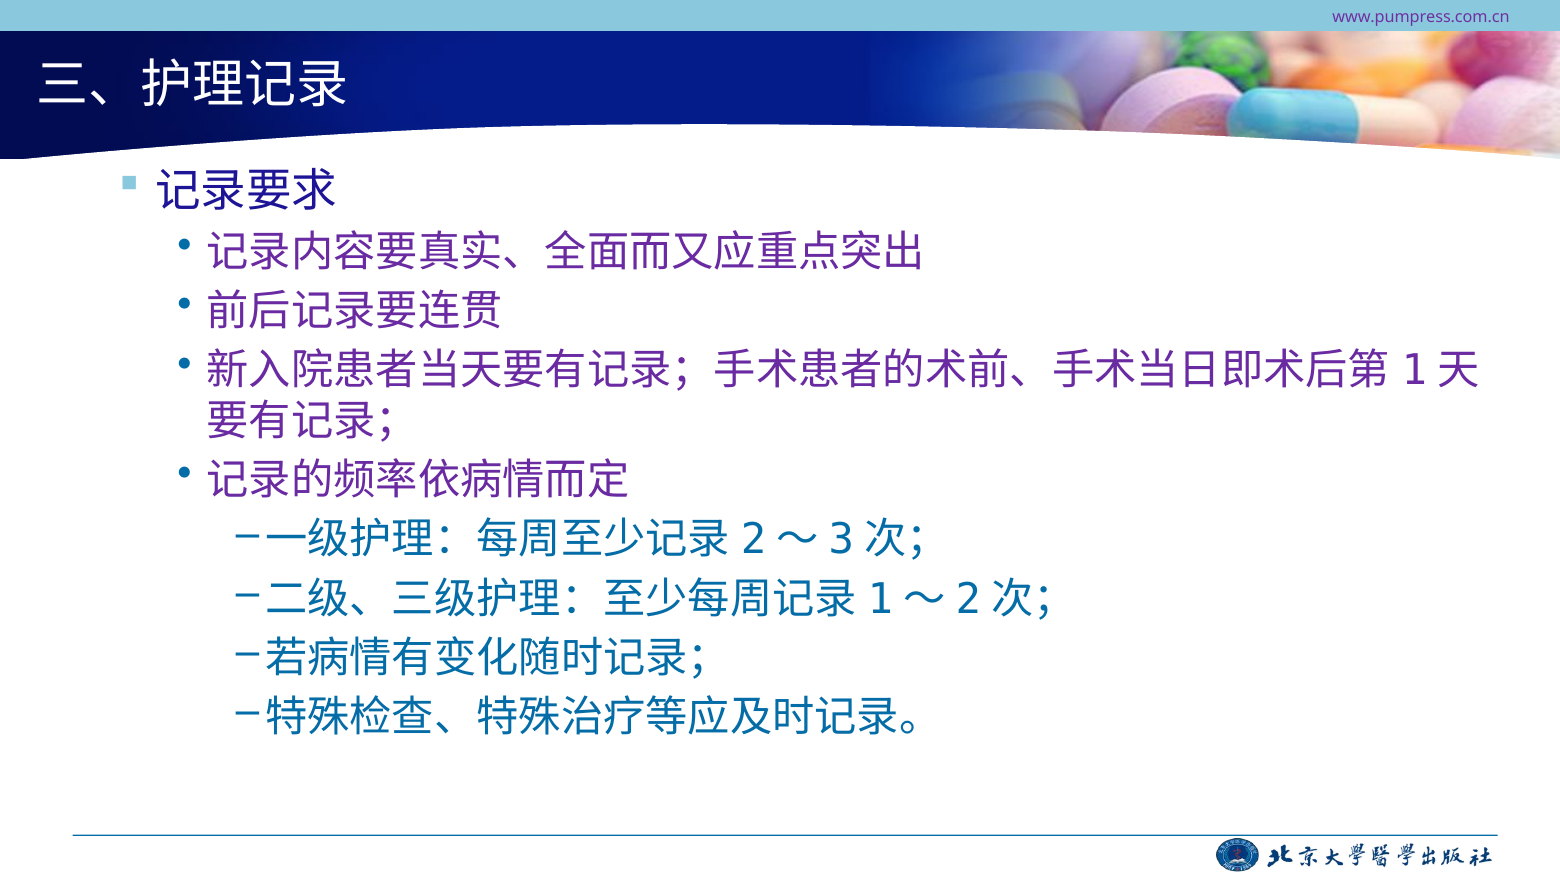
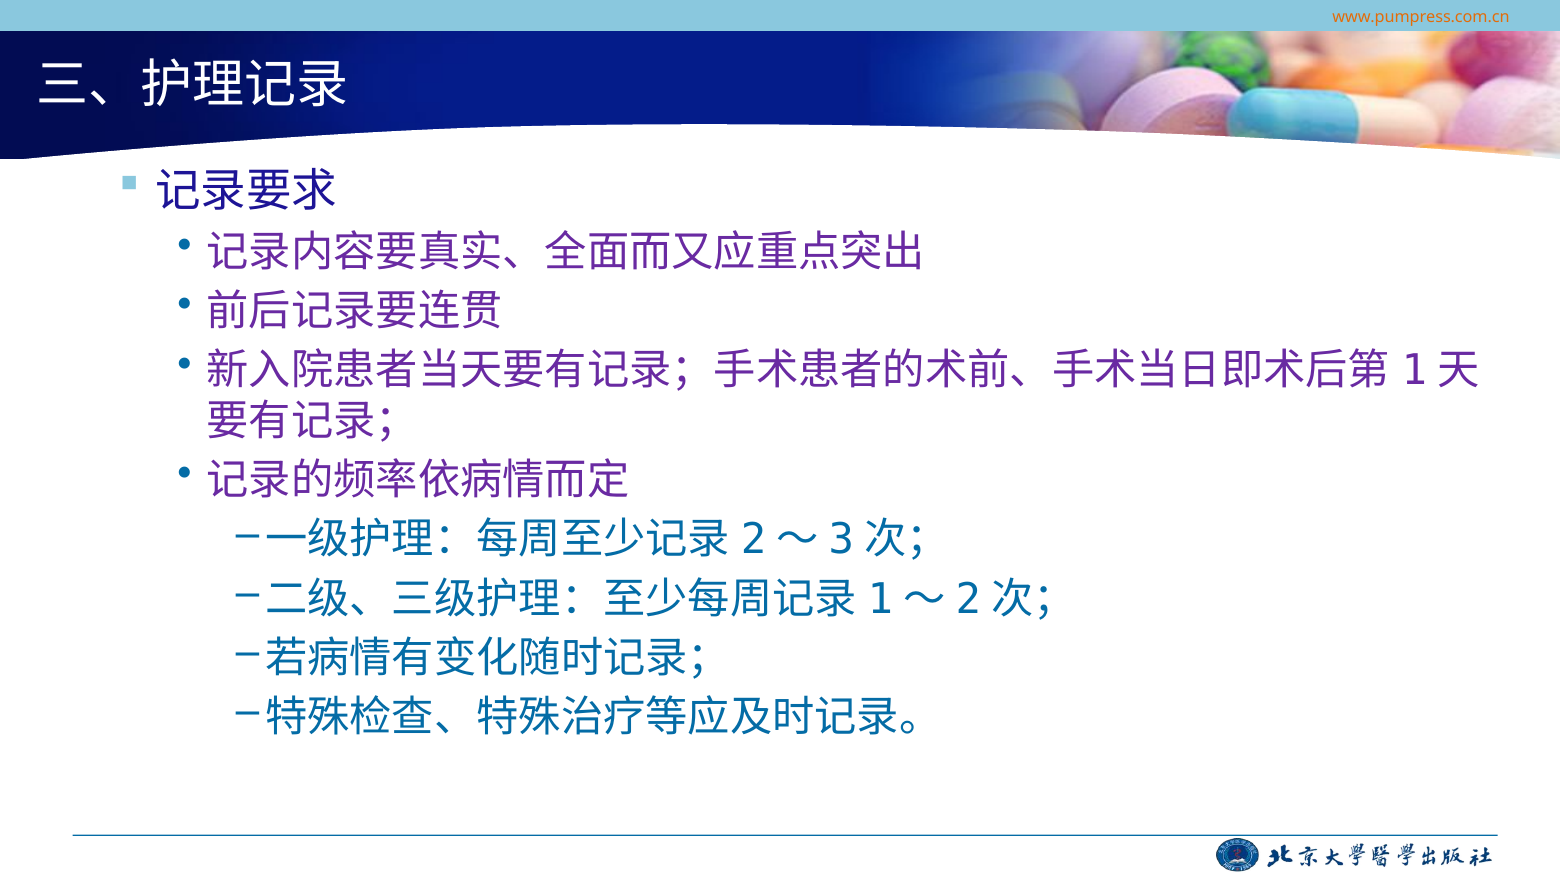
www.pumpress.com.cn colour: purple -> orange
